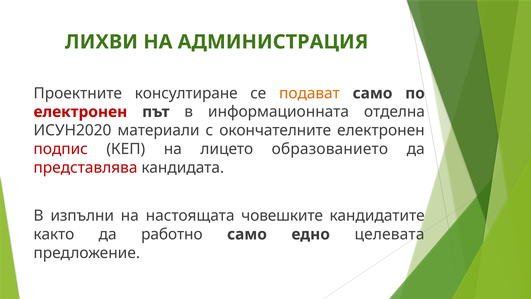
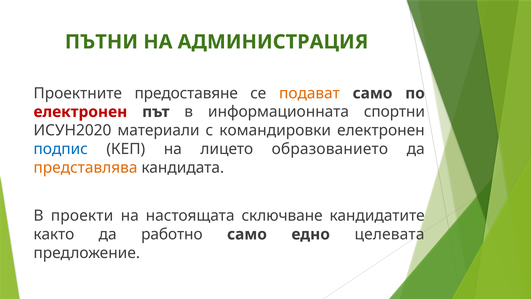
ЛИХВИ: ЛИХВИ -> ПЪТНИ
консултиране: консултиране -> предоставяне
отделна: отделна -> спортни
окончателните: окончателните -> командировки
подпис colour: red -> blue
представлява colour: red -> orange
изпълни: изпълни -> проекти
човешките: човешките -> сключване
